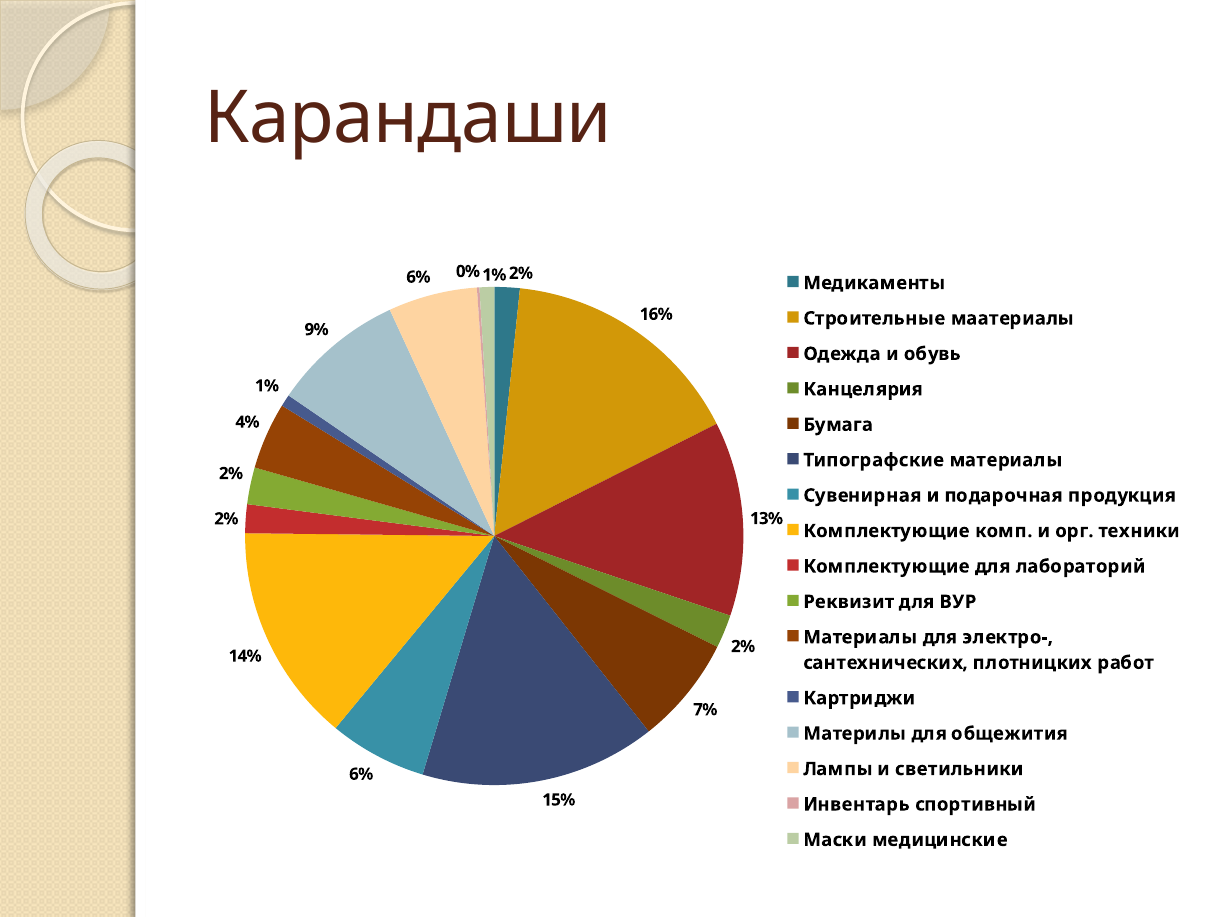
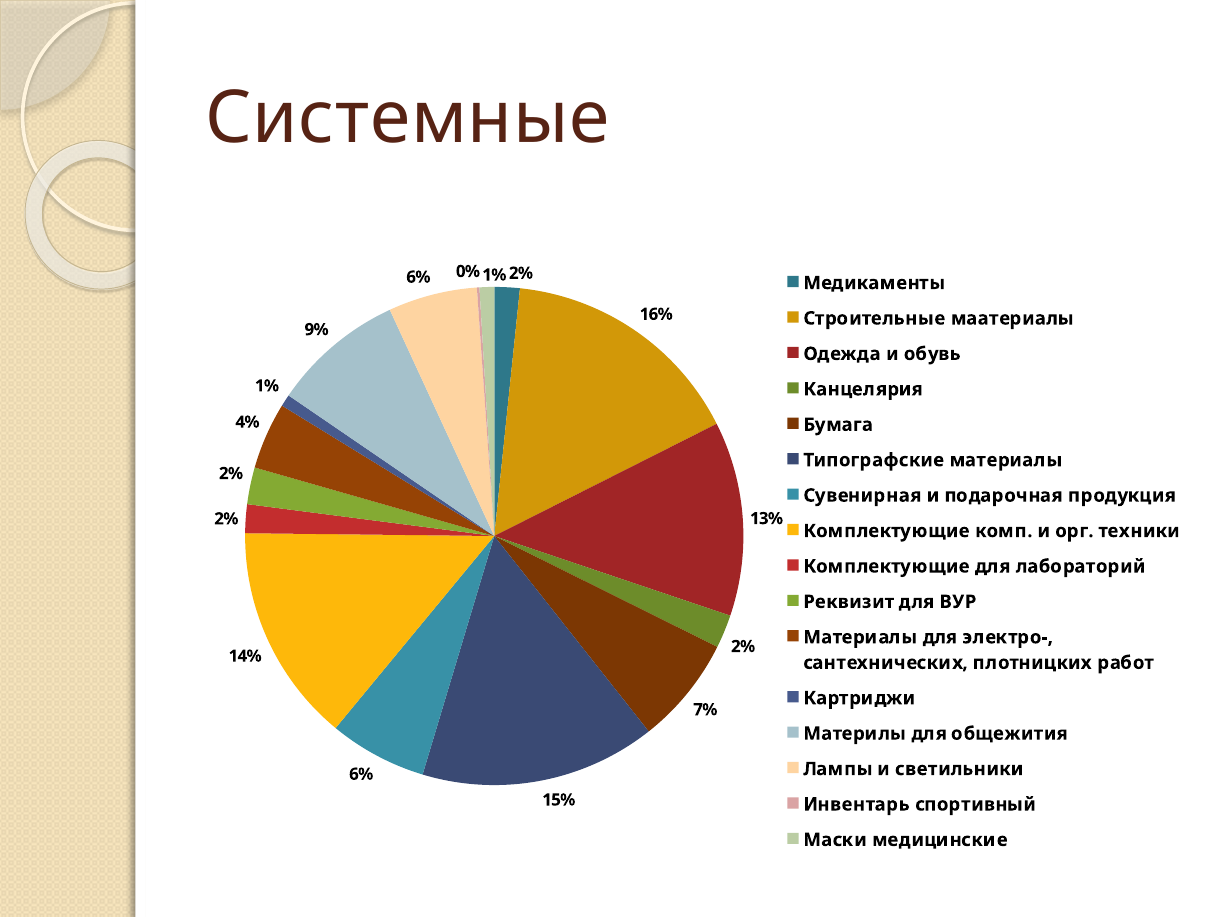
Карандаши: Карандаши -> Системные
